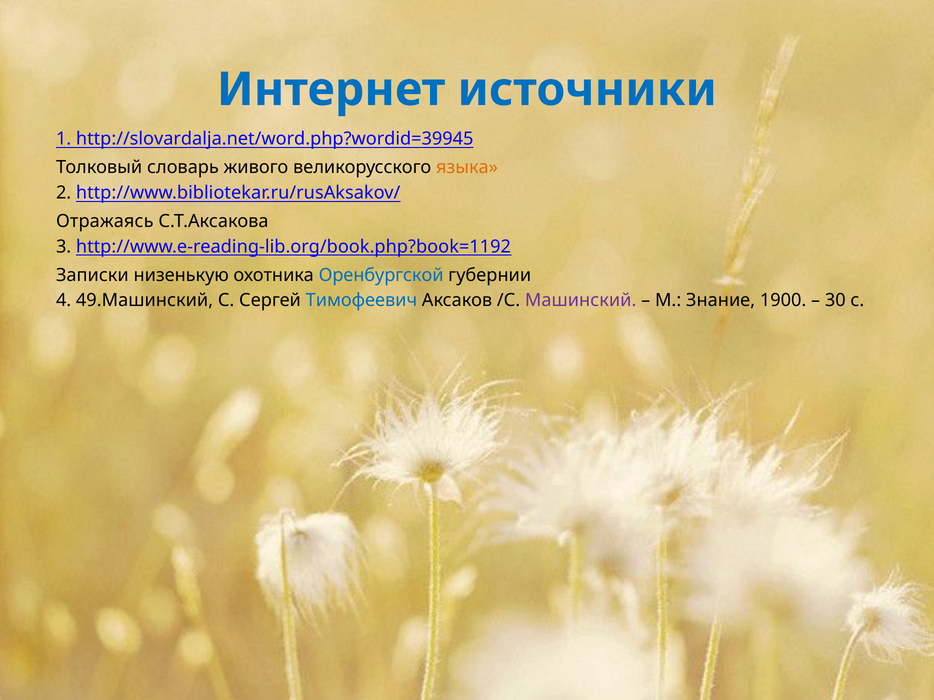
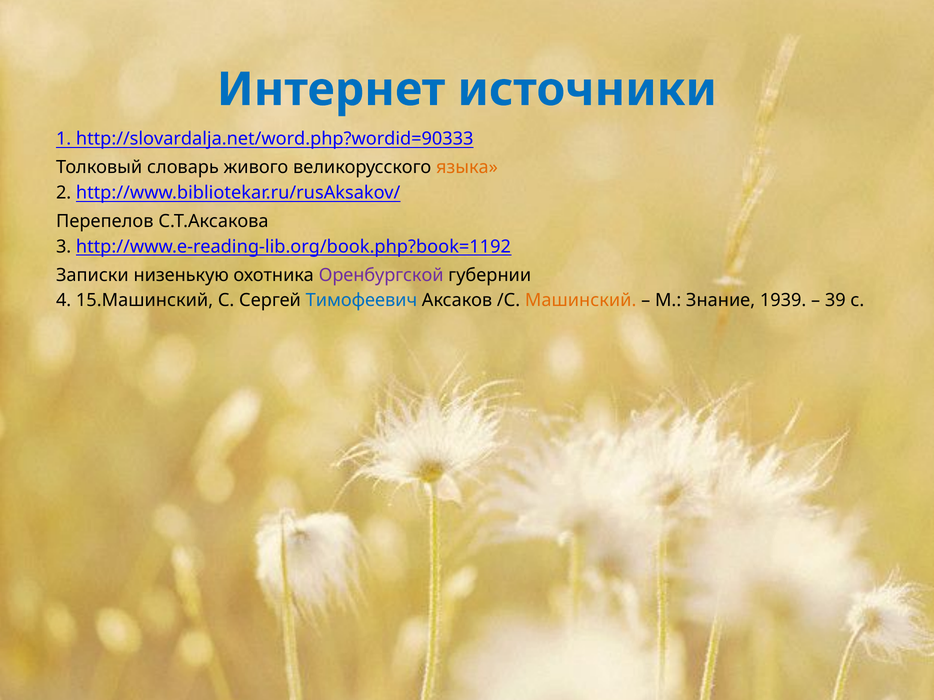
http://slovardalja.net/word.php?wordid=39945: http://slovardalja.net/word.php?wordid=39945 -> http://slovardalja.net/word.php?wordid=90333
Отражаясь: Отражаясь -> Перепелов
Оренбургской colour: blue -> purple
49.Машинский: 49.Машинский -> 15.Машинский
Машинский colour: purple -> orange
1900: 1900 -> 1939
30: 30 -> 39
